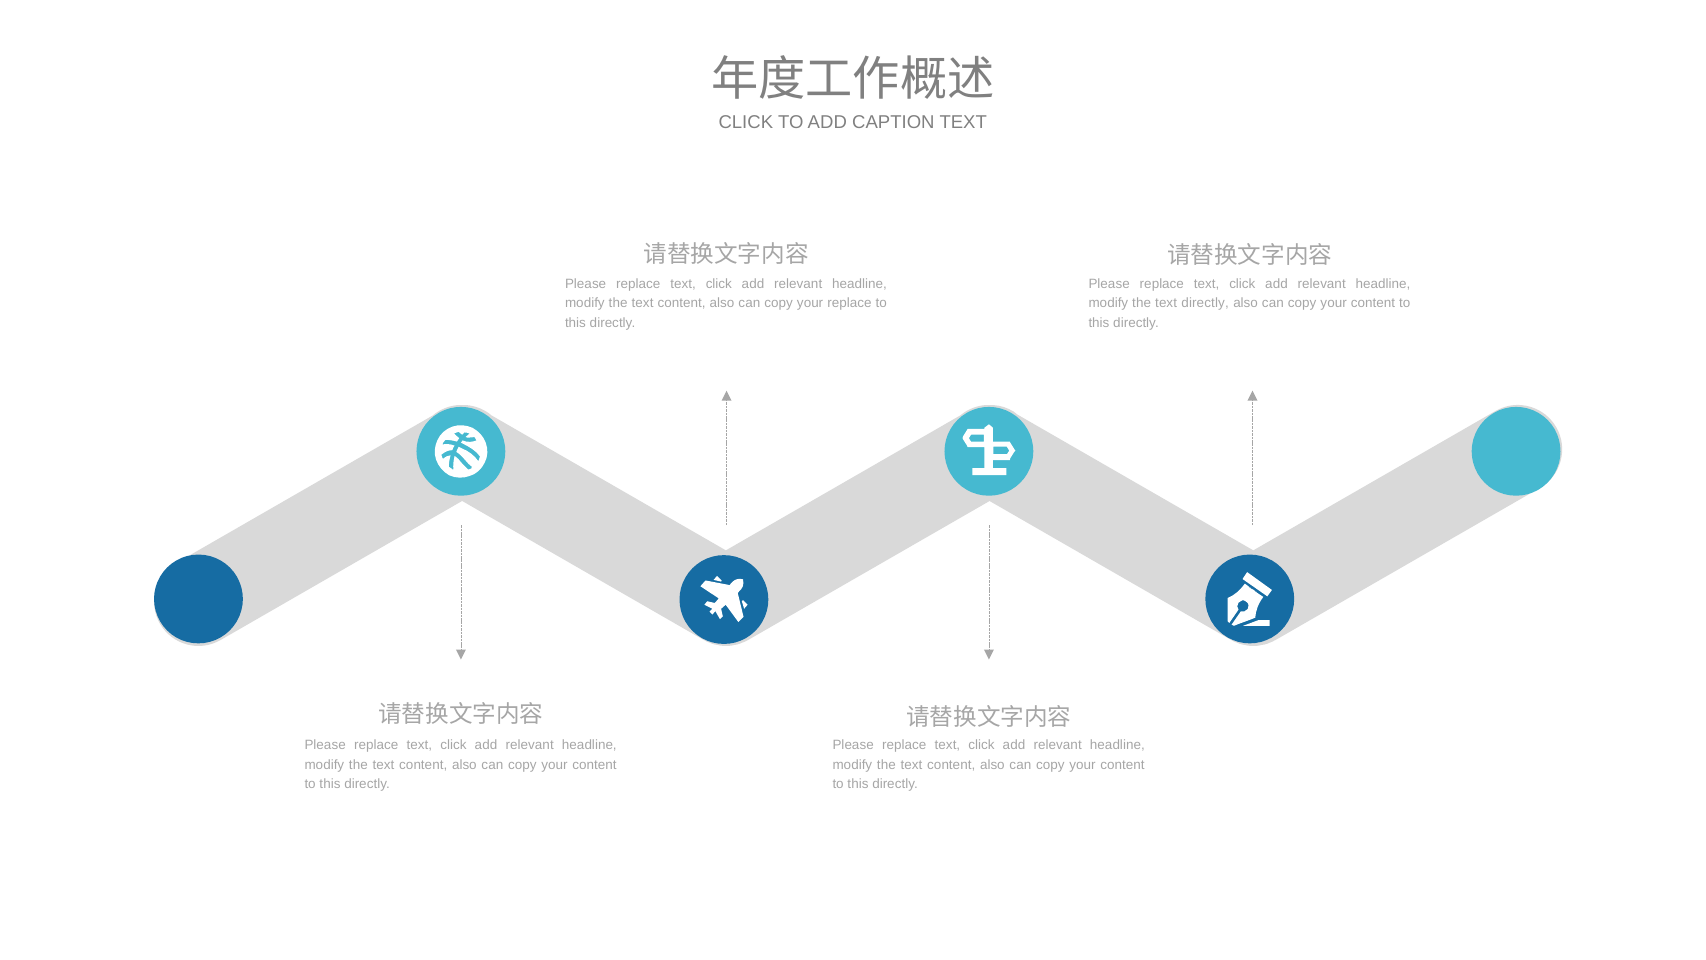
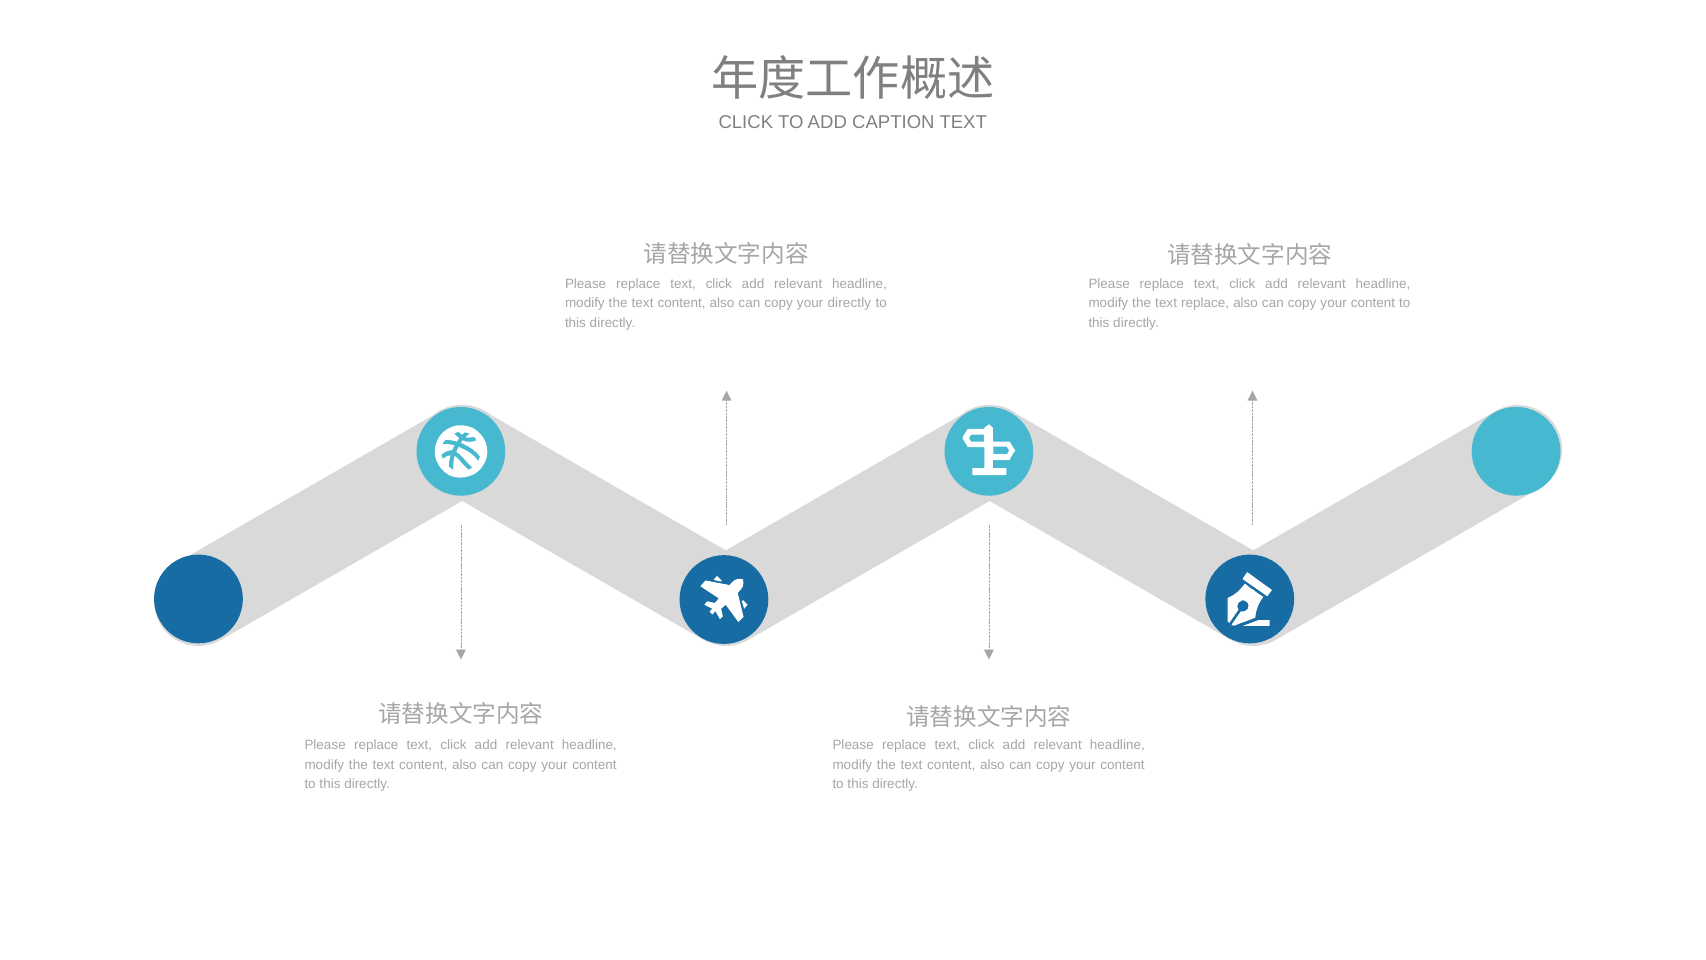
your replace: replace -> directly
text directly: directly -> replace
